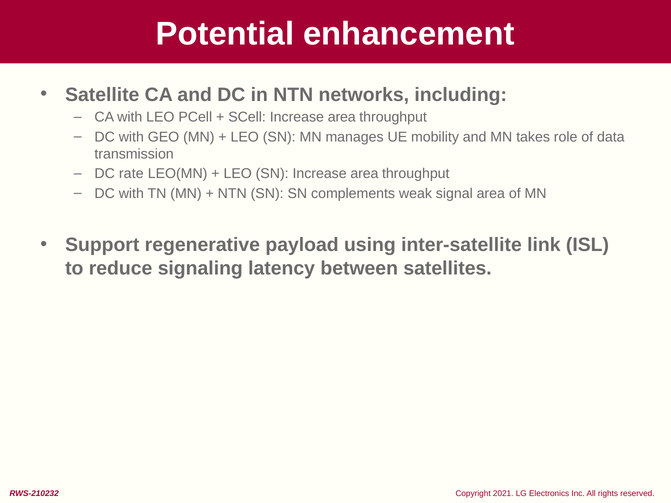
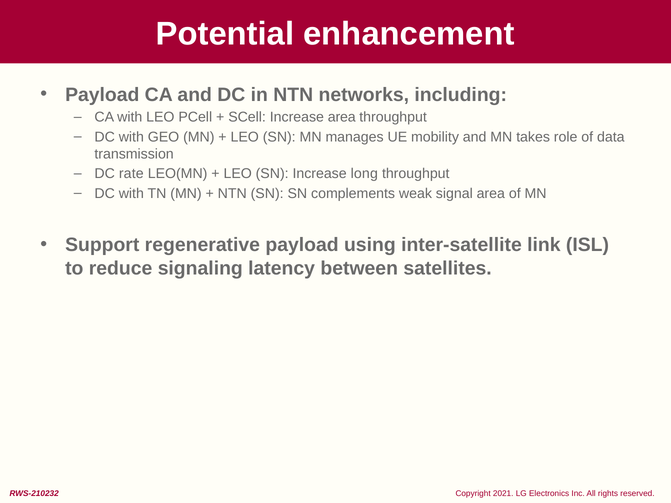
Satellite at (102, 95): Satellite -> Payload
SN Increase area: area -> long
